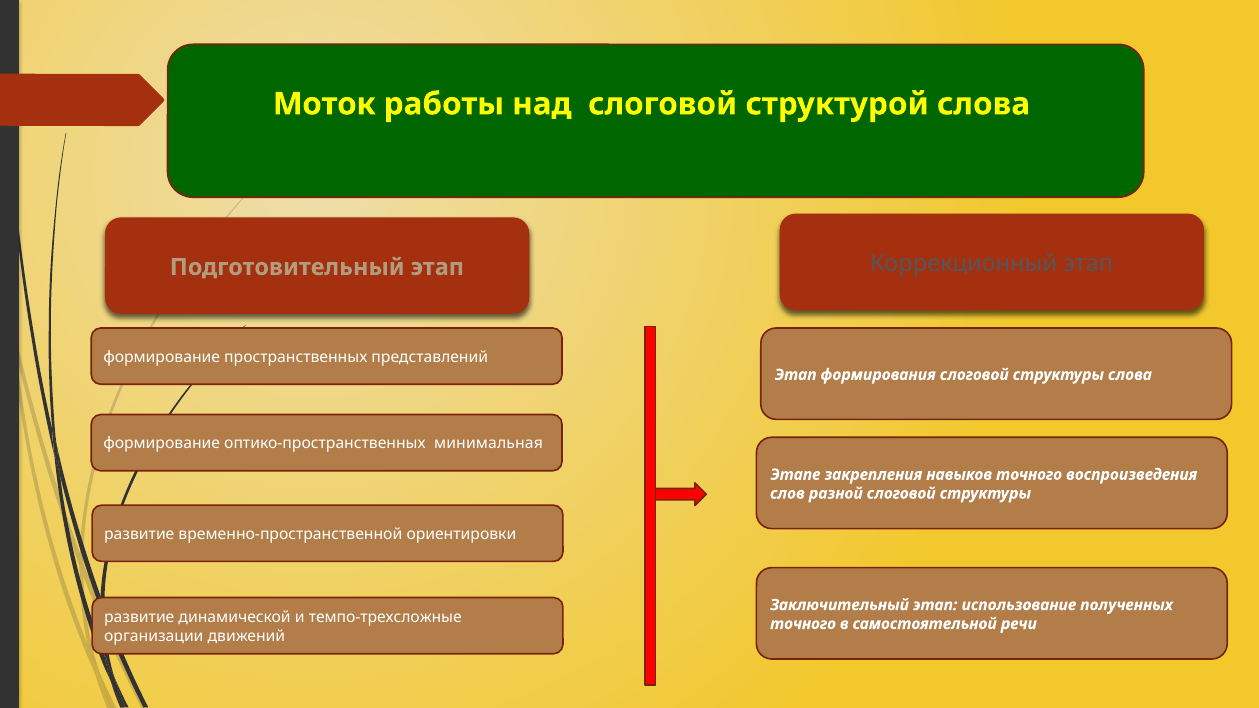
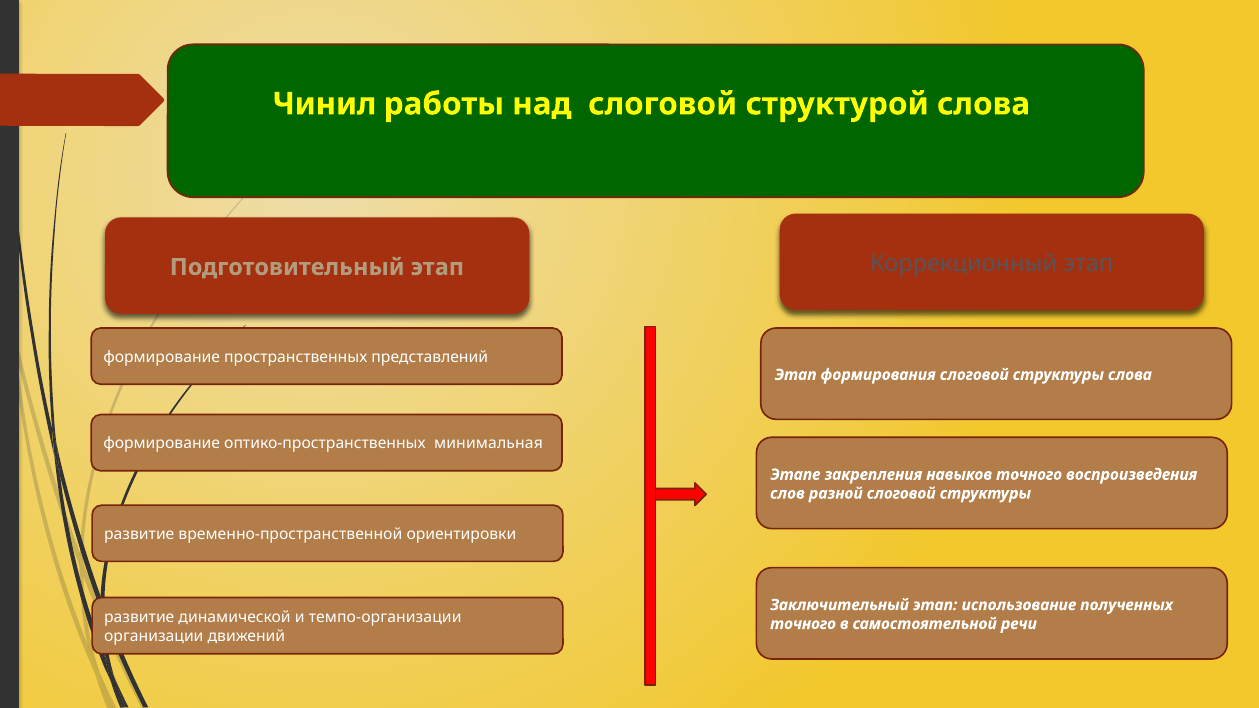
Моток: Моток -> Чинил
темпо-трехсложные: темпо-трехсложные -> темпо-организации
